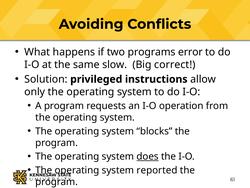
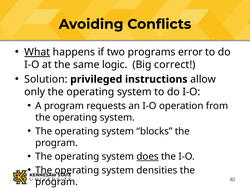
What underline: none -> present
slow: slow -> logic
reported: reported -> densities
